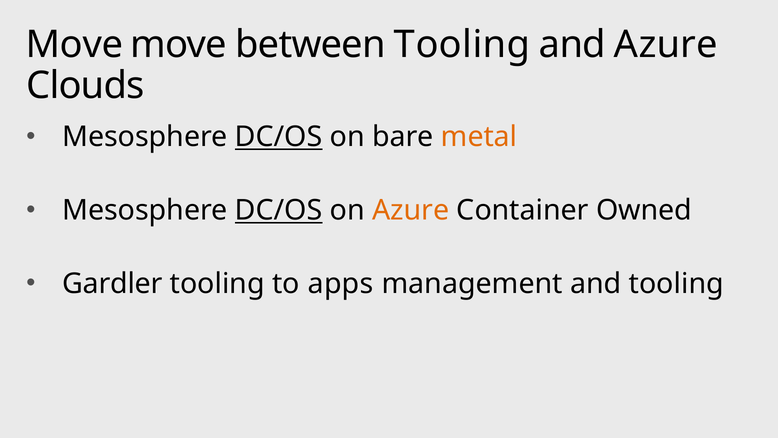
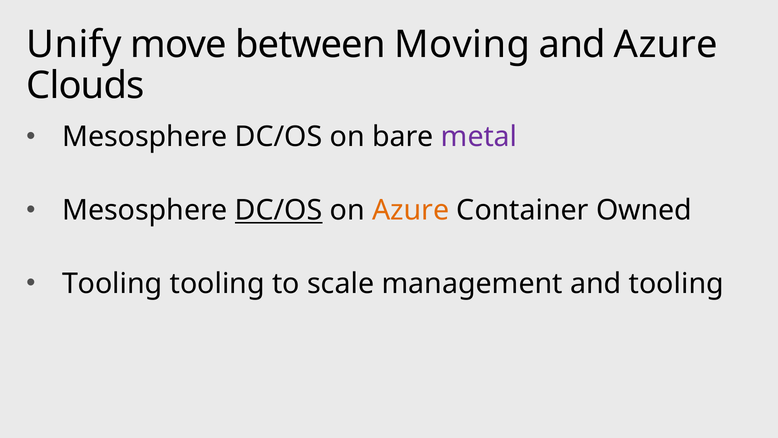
Move at (74, 45): Move -> Unify
between Tooling: Tooling -> Moving
DC/OS at (279, 137) underline: present -> none
metal colour: orange -> purple
Gardler at (112, 283): Gardler -> Tooling
apps: apps -> scale
